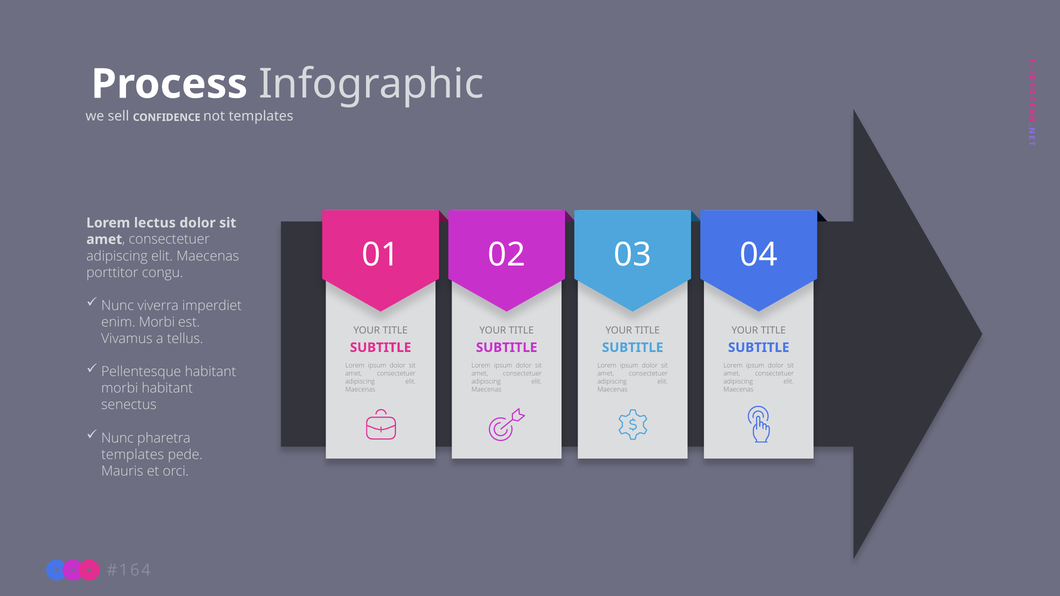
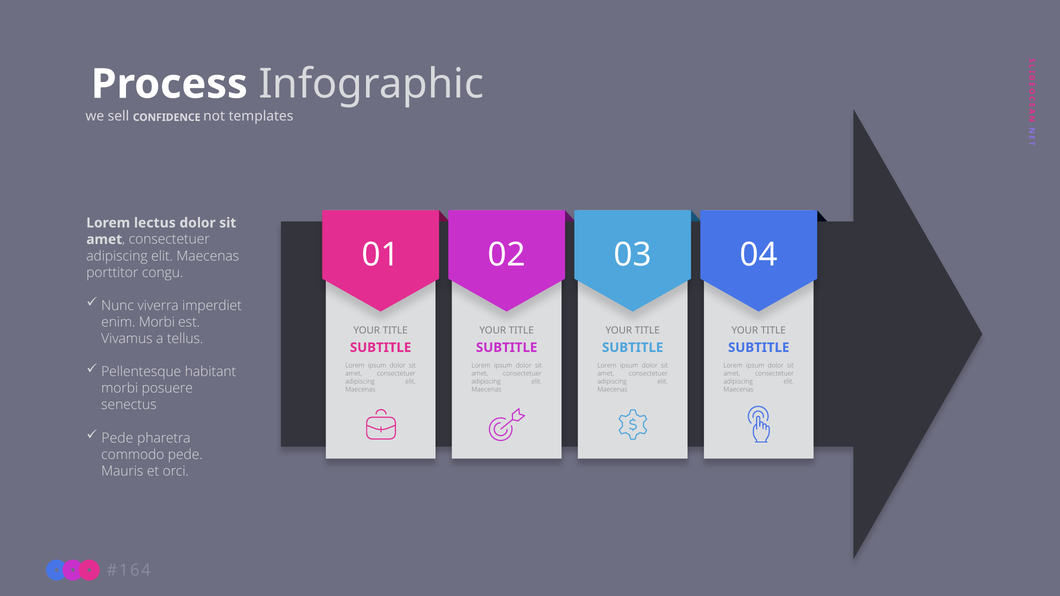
morbi habitant: habitant -> posuere
Nunc at (117, 438): Nunc -> Pede
templates at (133, 455): templates -> commodo
